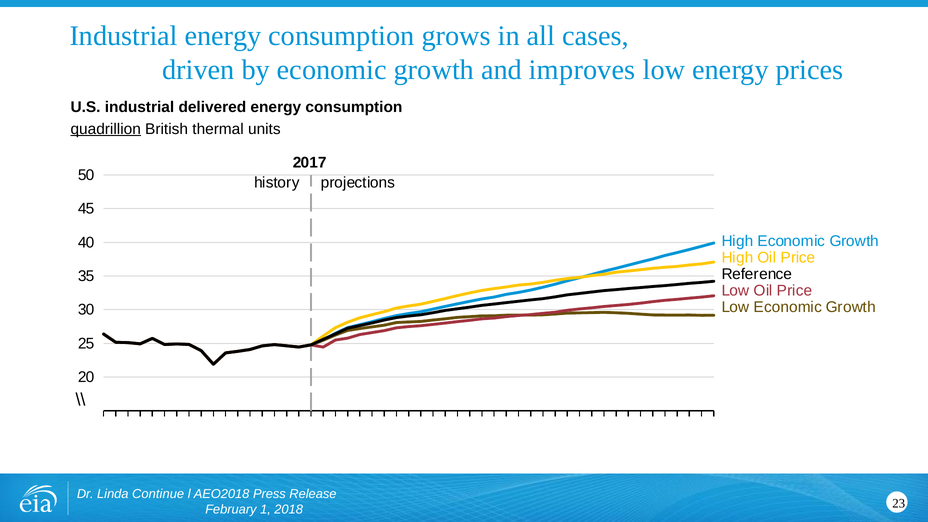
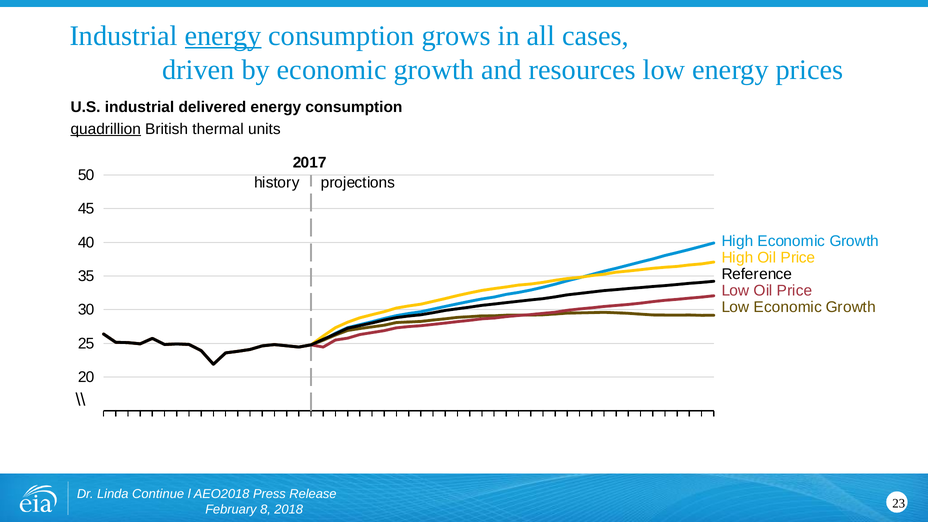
energy at (223, 36) underline: none -> present
improves: improves -> resources
1: 1 -> 8
